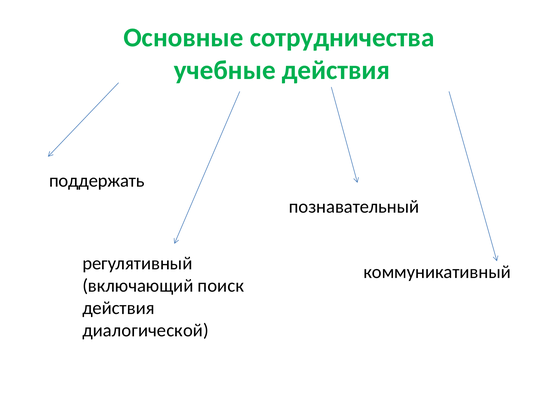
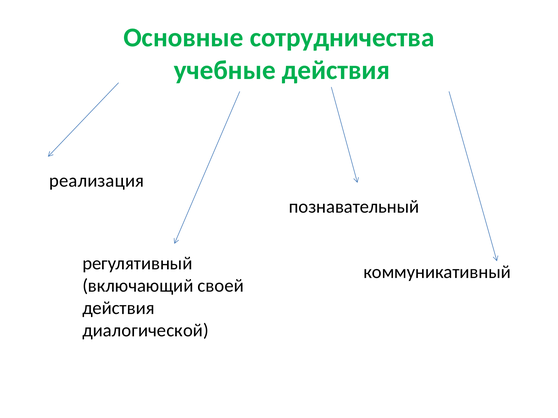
поддержать: поддержать -> реализация
поиск: поиск -> своей
